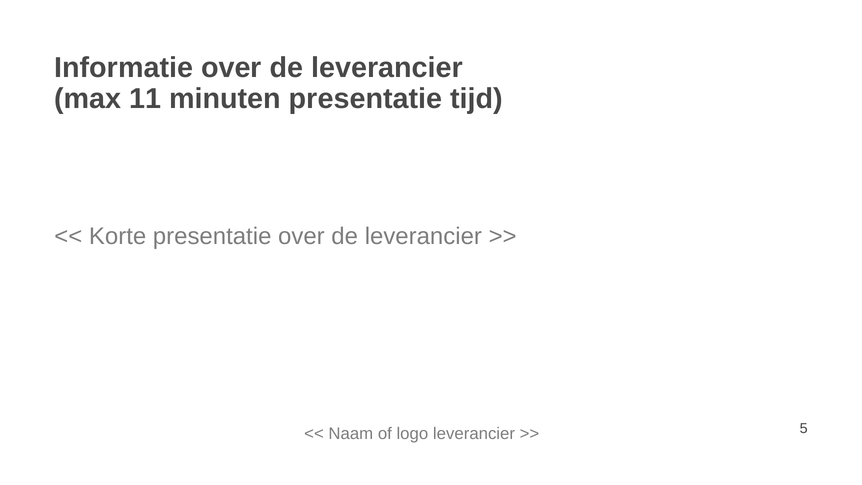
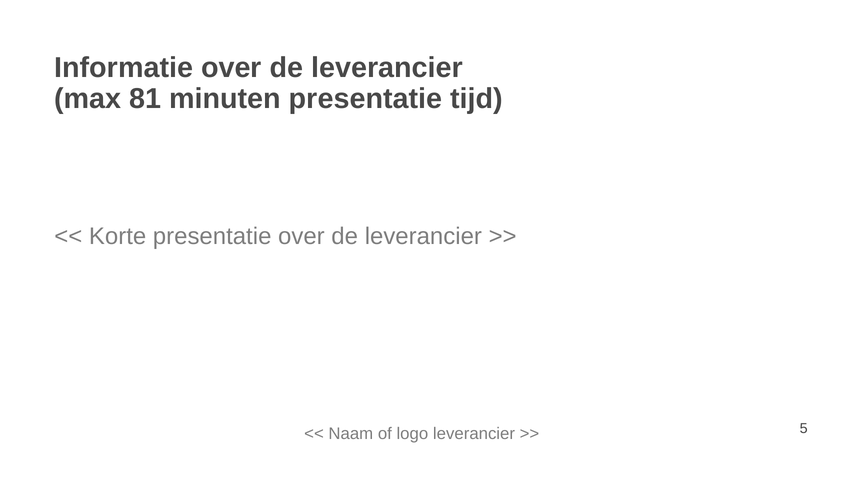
11: 11 -> 81
